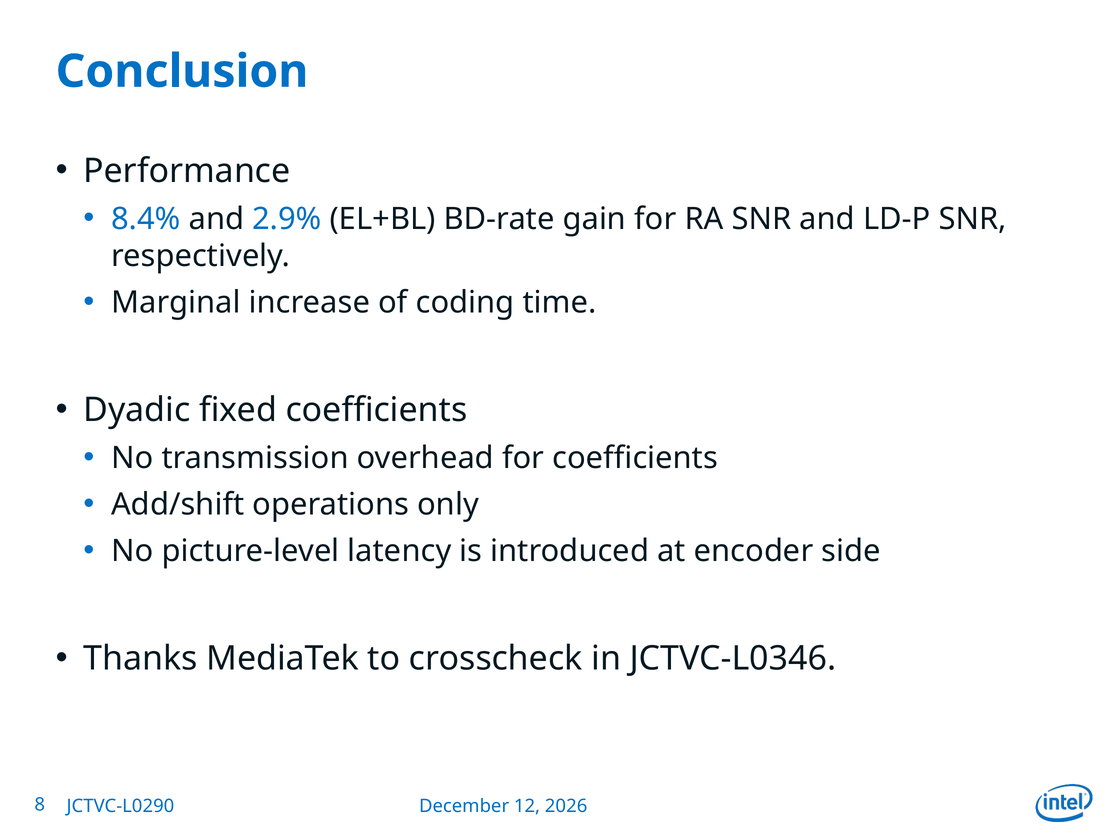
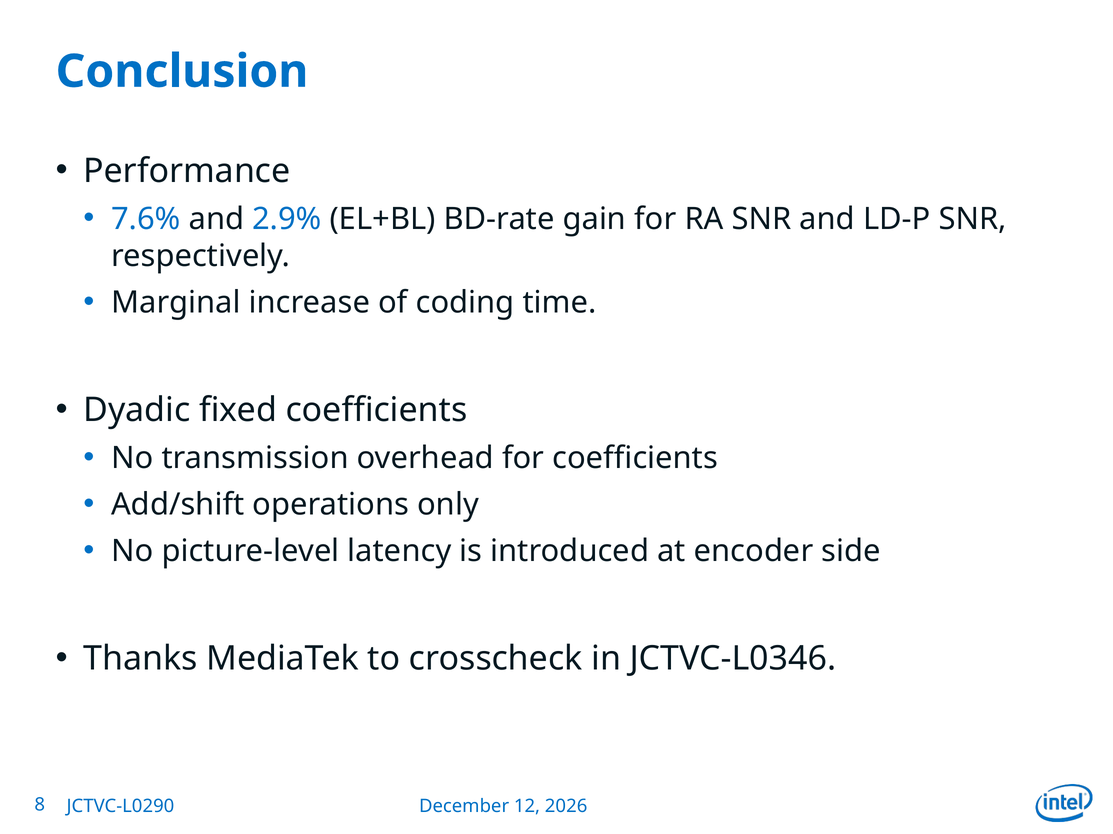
8.4%: 8.4% -> 7.6%
